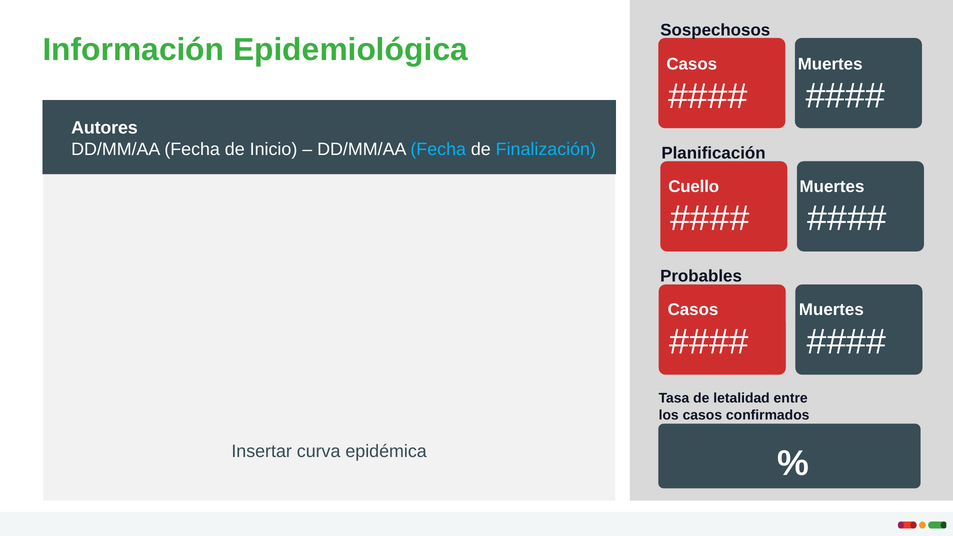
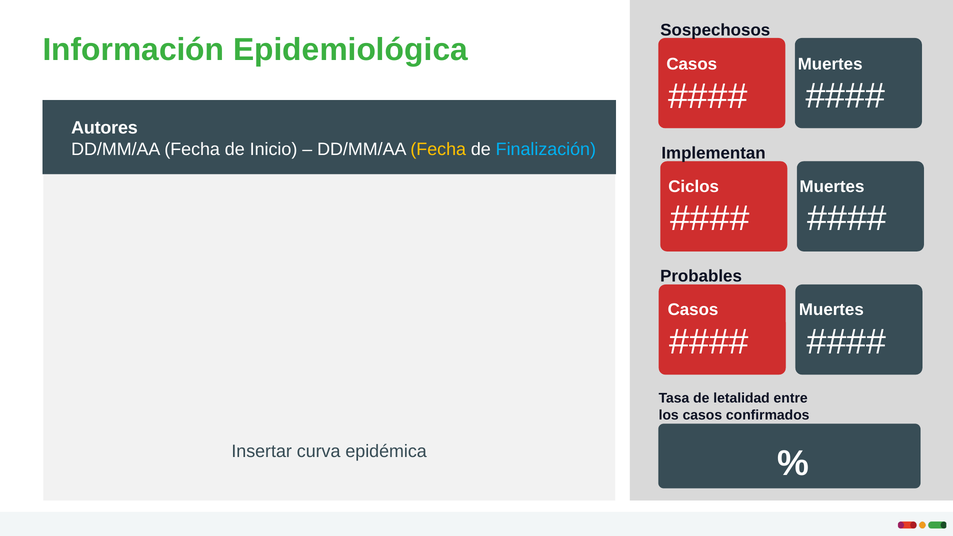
Fecha at (438, 149) colour: light blue -> yellow
Planificación: Planificación -> Implementan
Cuello: Cuello -> Ciclos
